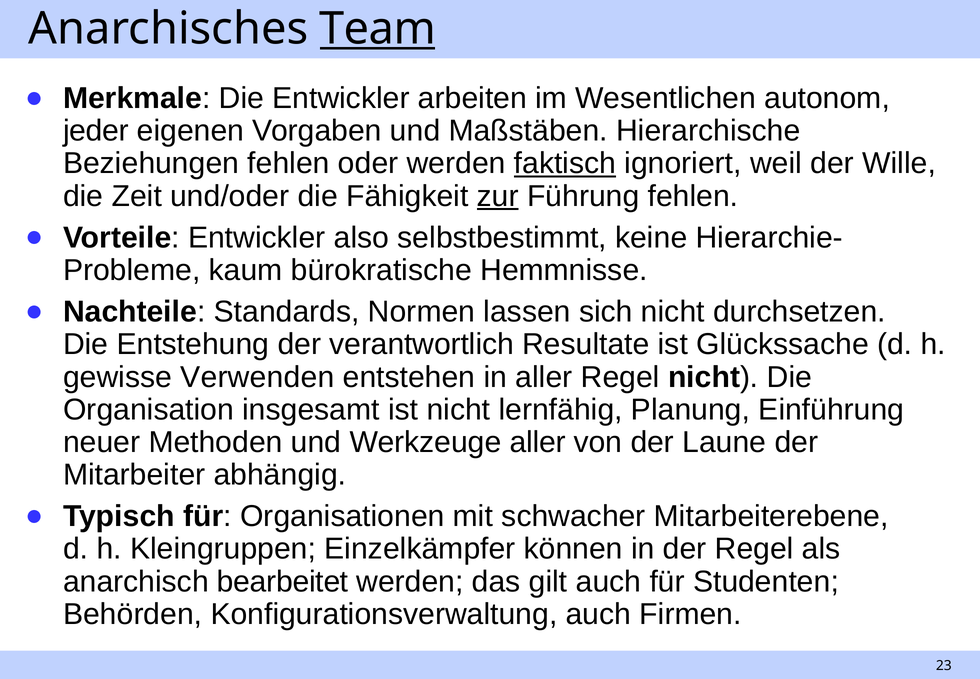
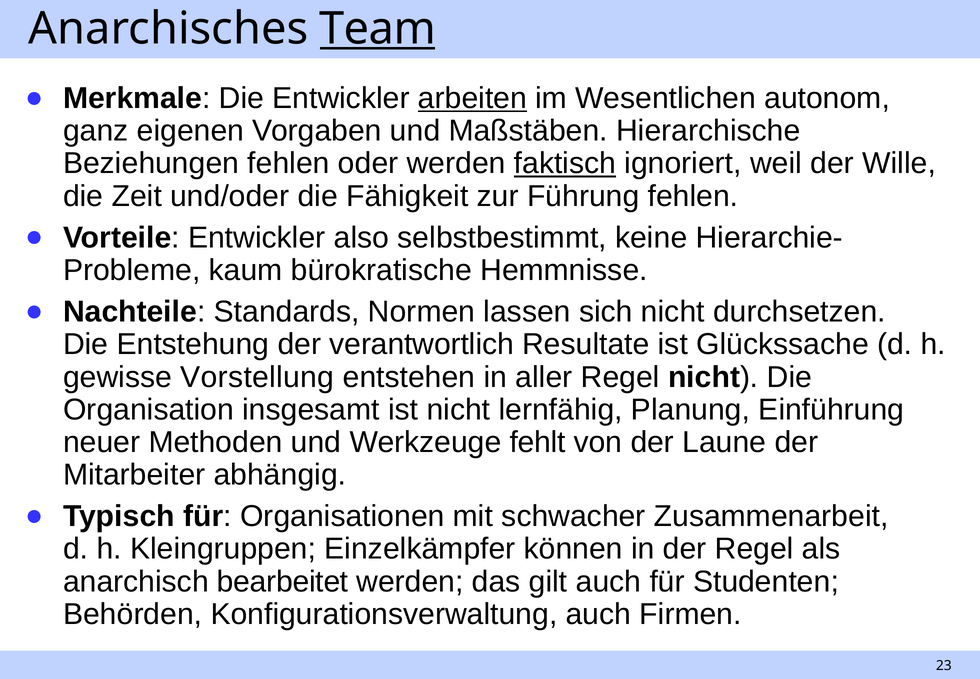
arbeiten underline: none -> present
jeder: jeder -> ganz
zur underline: present -> none
Verwenden: Verwenden -> Vorstellung
Werkzeuge aller: aller -> fehlt
Mitarbeiterebene: Mitarbeiterebene -> Zusammenarbeit
